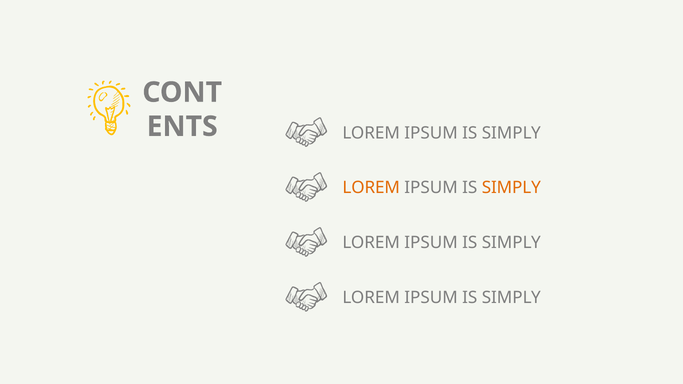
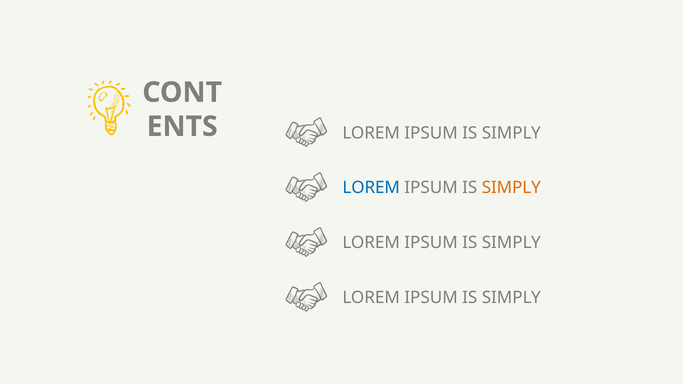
LOREM at (371, 188) colour: orange -> blue
